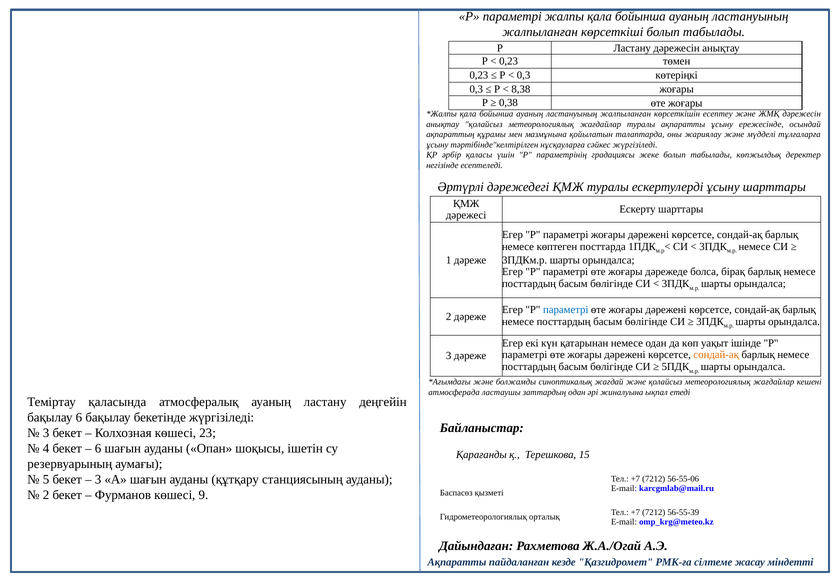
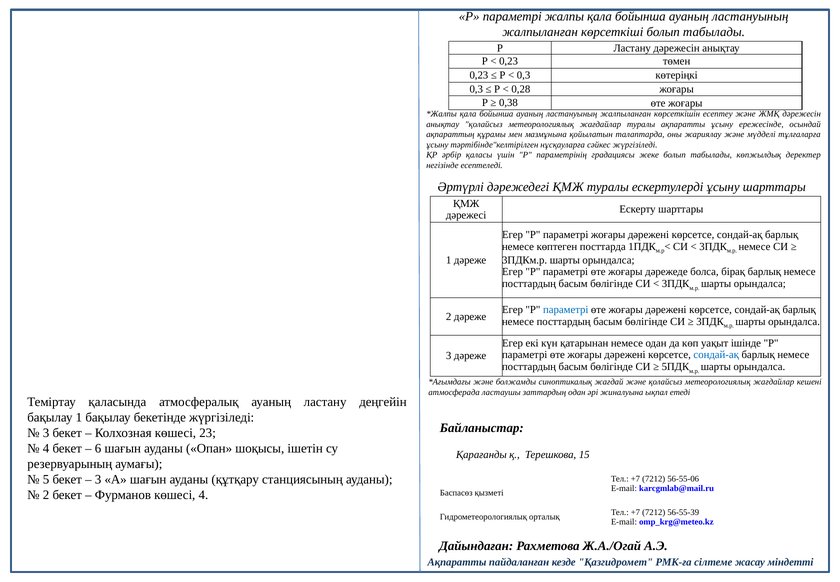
8,38: 8,38 -> 0,28
сондай-ақ at (716, 355) colour: orange -> blue
бақылау 6: 6 -> 1
көшесі 9: 9 -> 4
